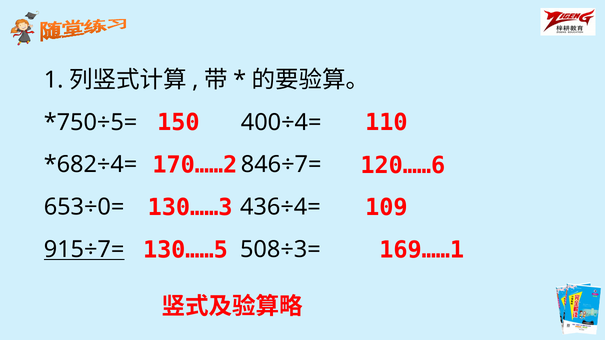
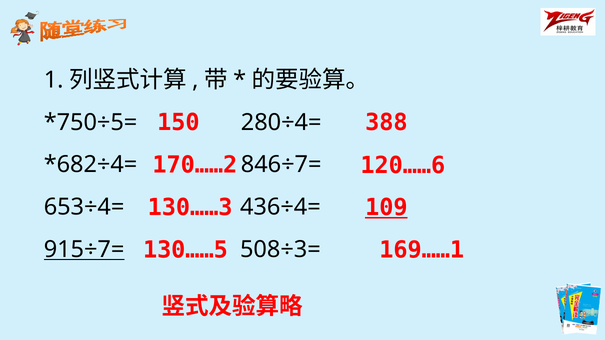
110: 110 -> 388
400÷4=: 400÷4= -> 280÷4=
109 underline: none -> present
653÷0=: 653÷0= -> 653÷4=
